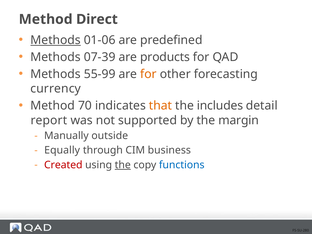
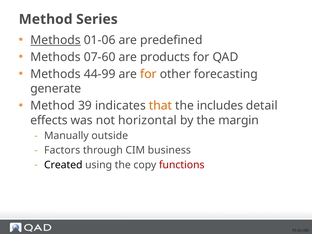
Direct: Direct -> Series
07-39: 07-39 -> 07-60
55-99: 55-99 -> 44-99
currency: currency -> generate
70: 70 -> 39
report: report -> effects
supported: supported -> horizontal
Equally: Equally -> Factors
Created colour: red -> black
the at (123, 165) underline: present -> none
functions colour: blue -> red
